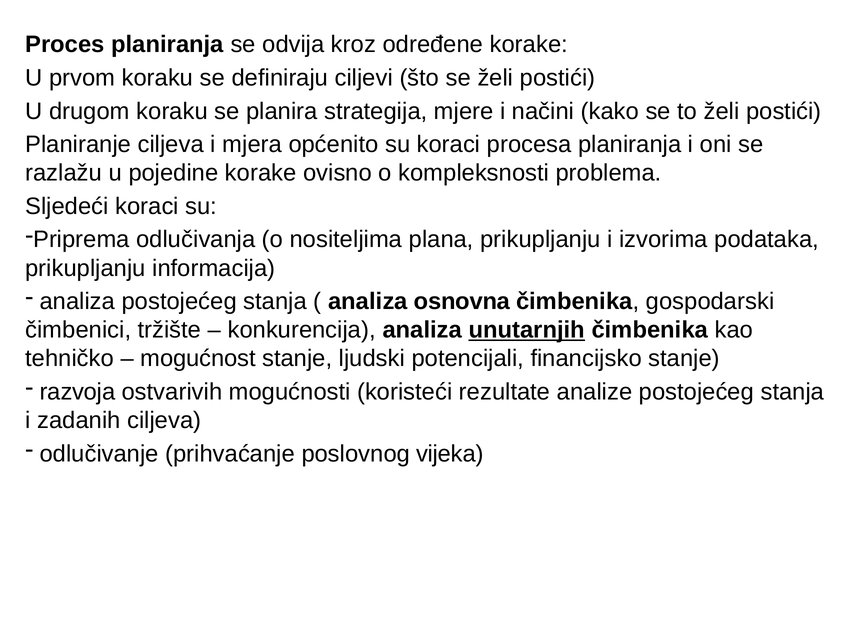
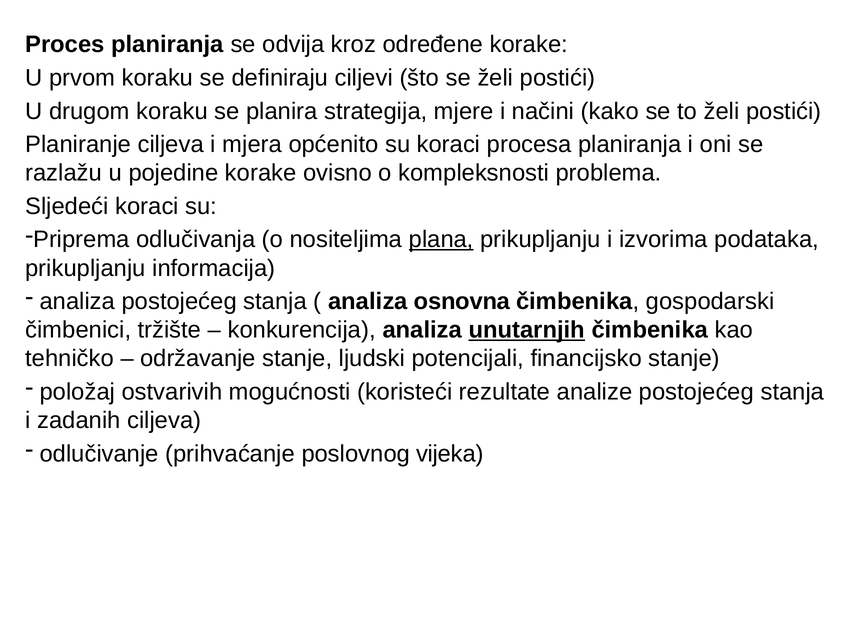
plana underline: none -> present
mogućnost: mogućnost -> održavanje
razvoja: razvoja -> položaj
